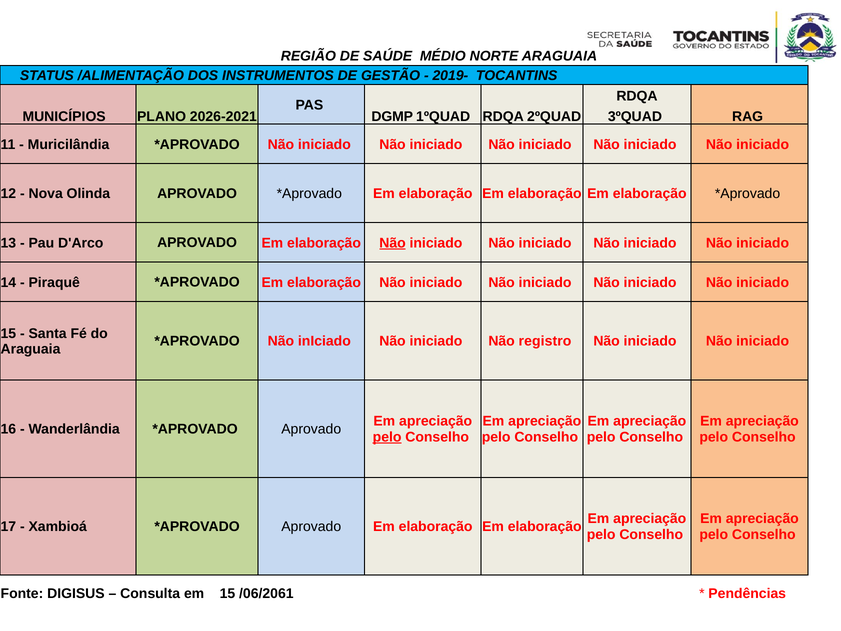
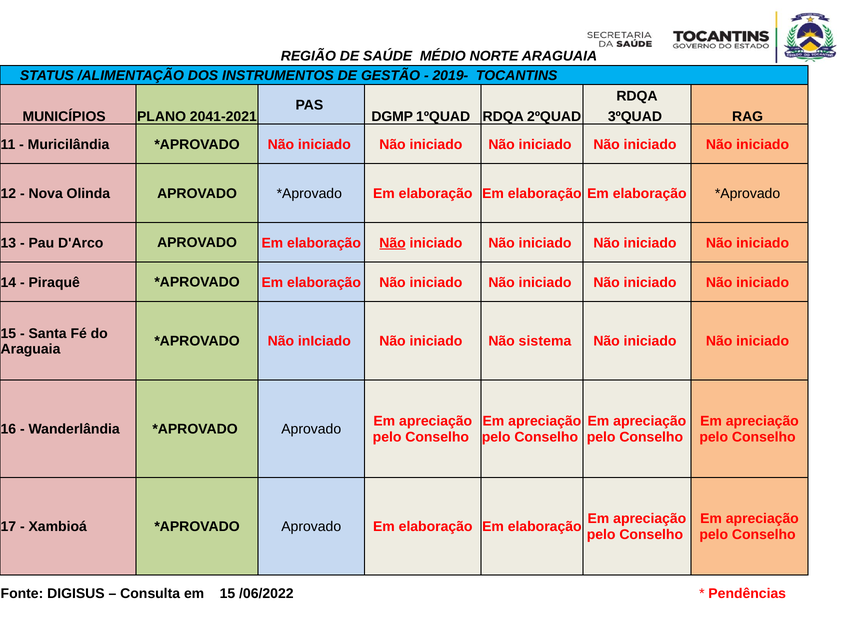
2026-2021: 2026-2021 -> 2041-2021
registro: registro -> sistema
pelo at (387, 437) underline: present -> none
/06/2061: /06/2061 -> /06/2022
